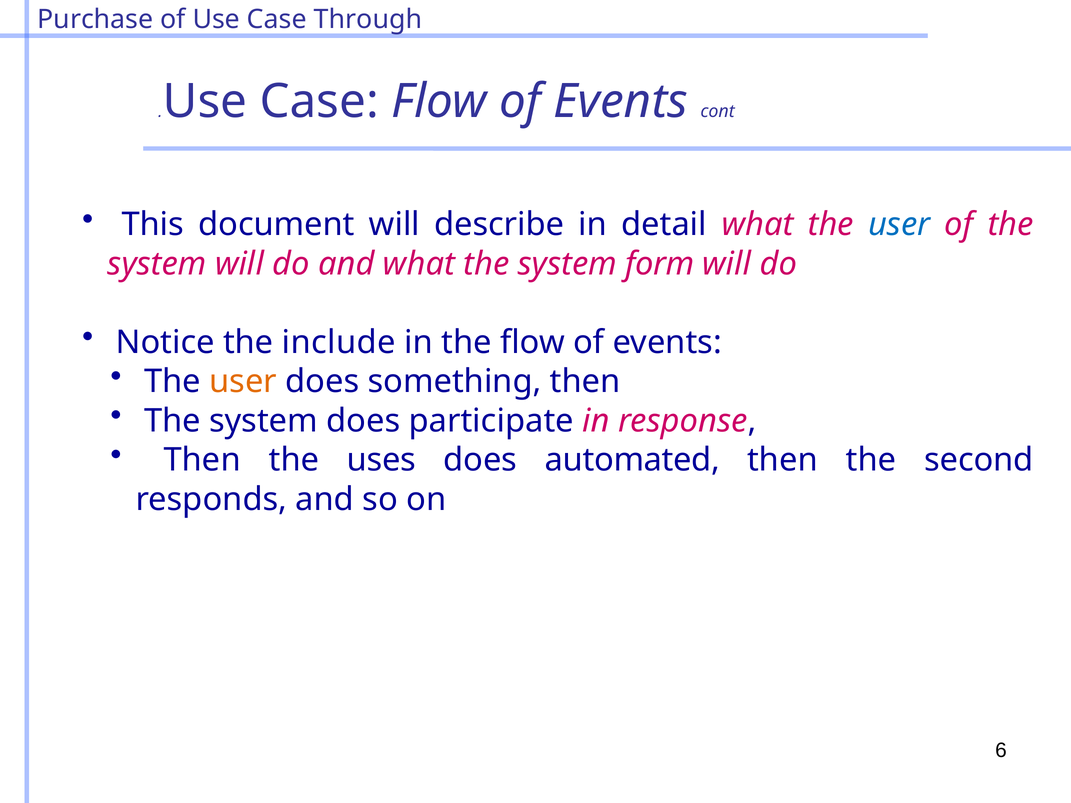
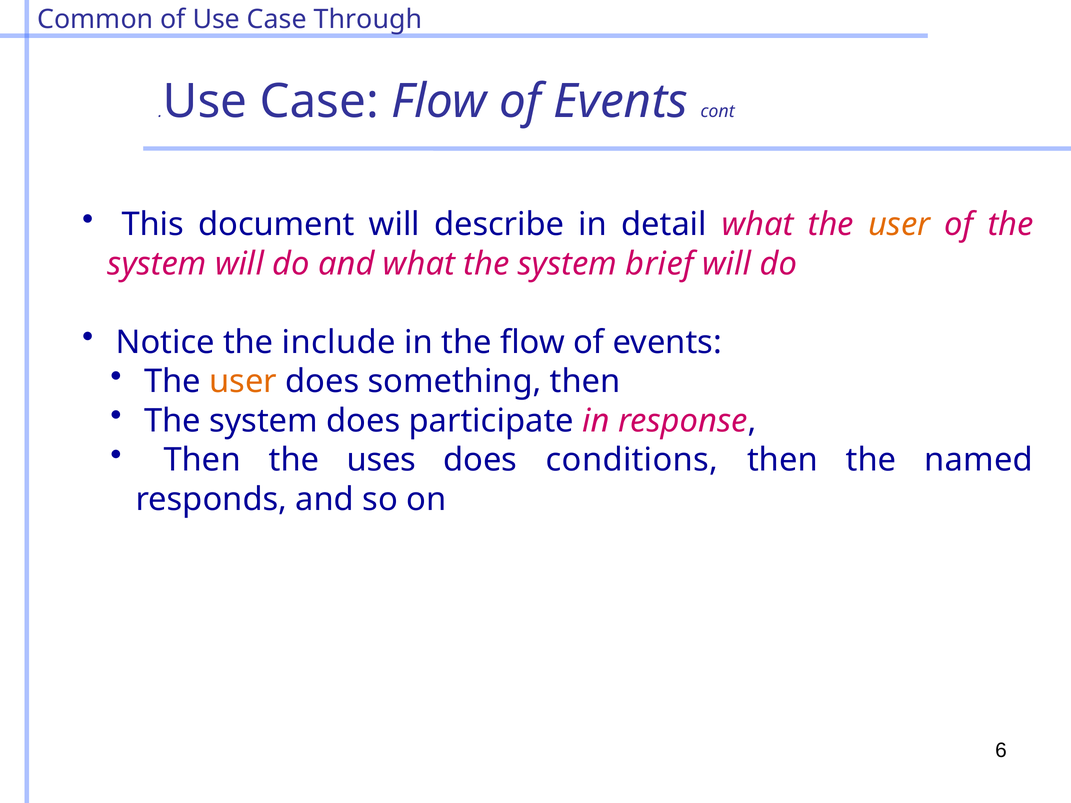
Purchase: Purchase -> Common
user at (899, 225) colour: blue -> orange
form: form -> brief
automated: automated -> conditions
second: second -> named
